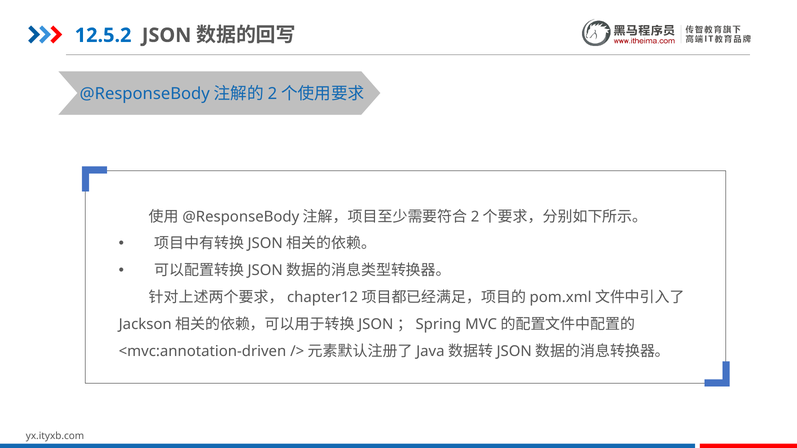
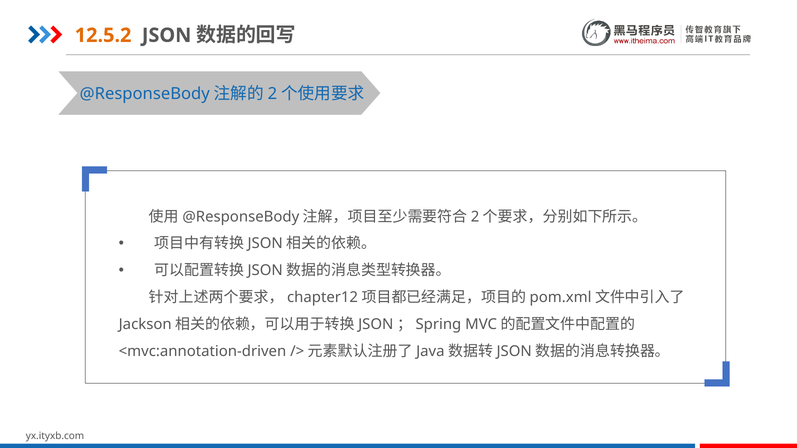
12.5.2 colour: blue -> orange
